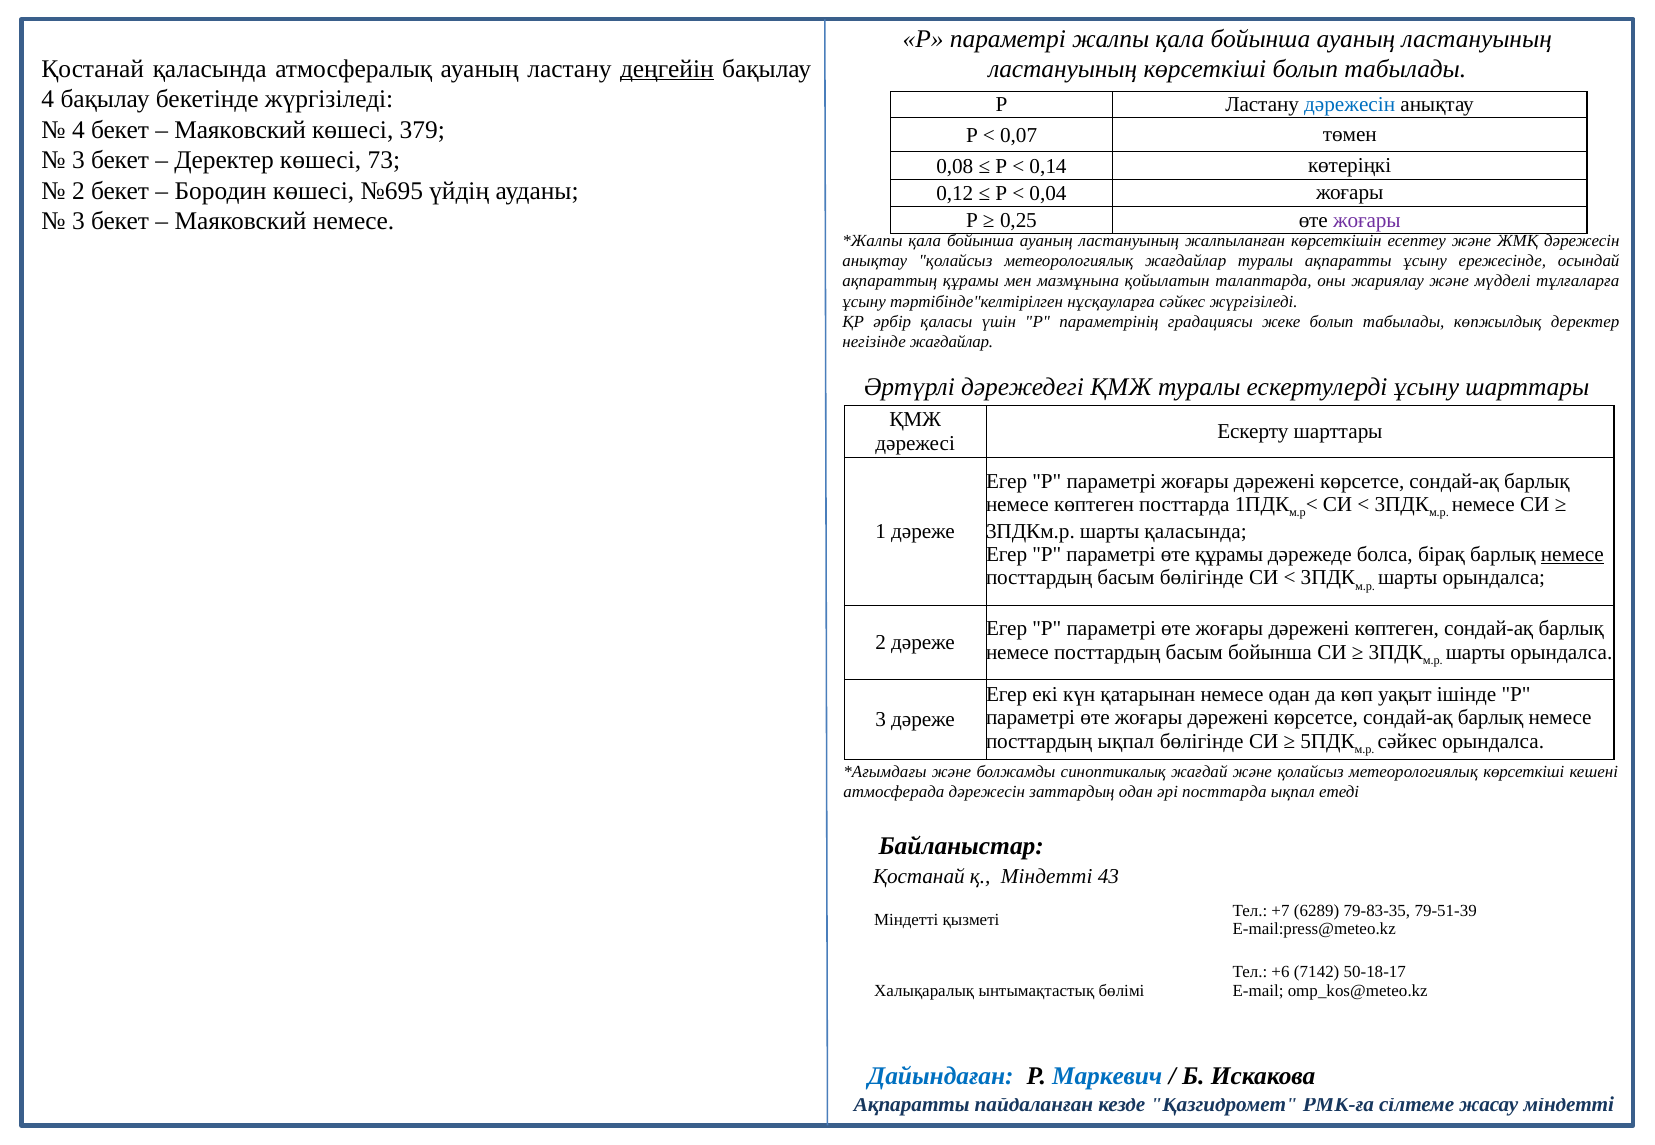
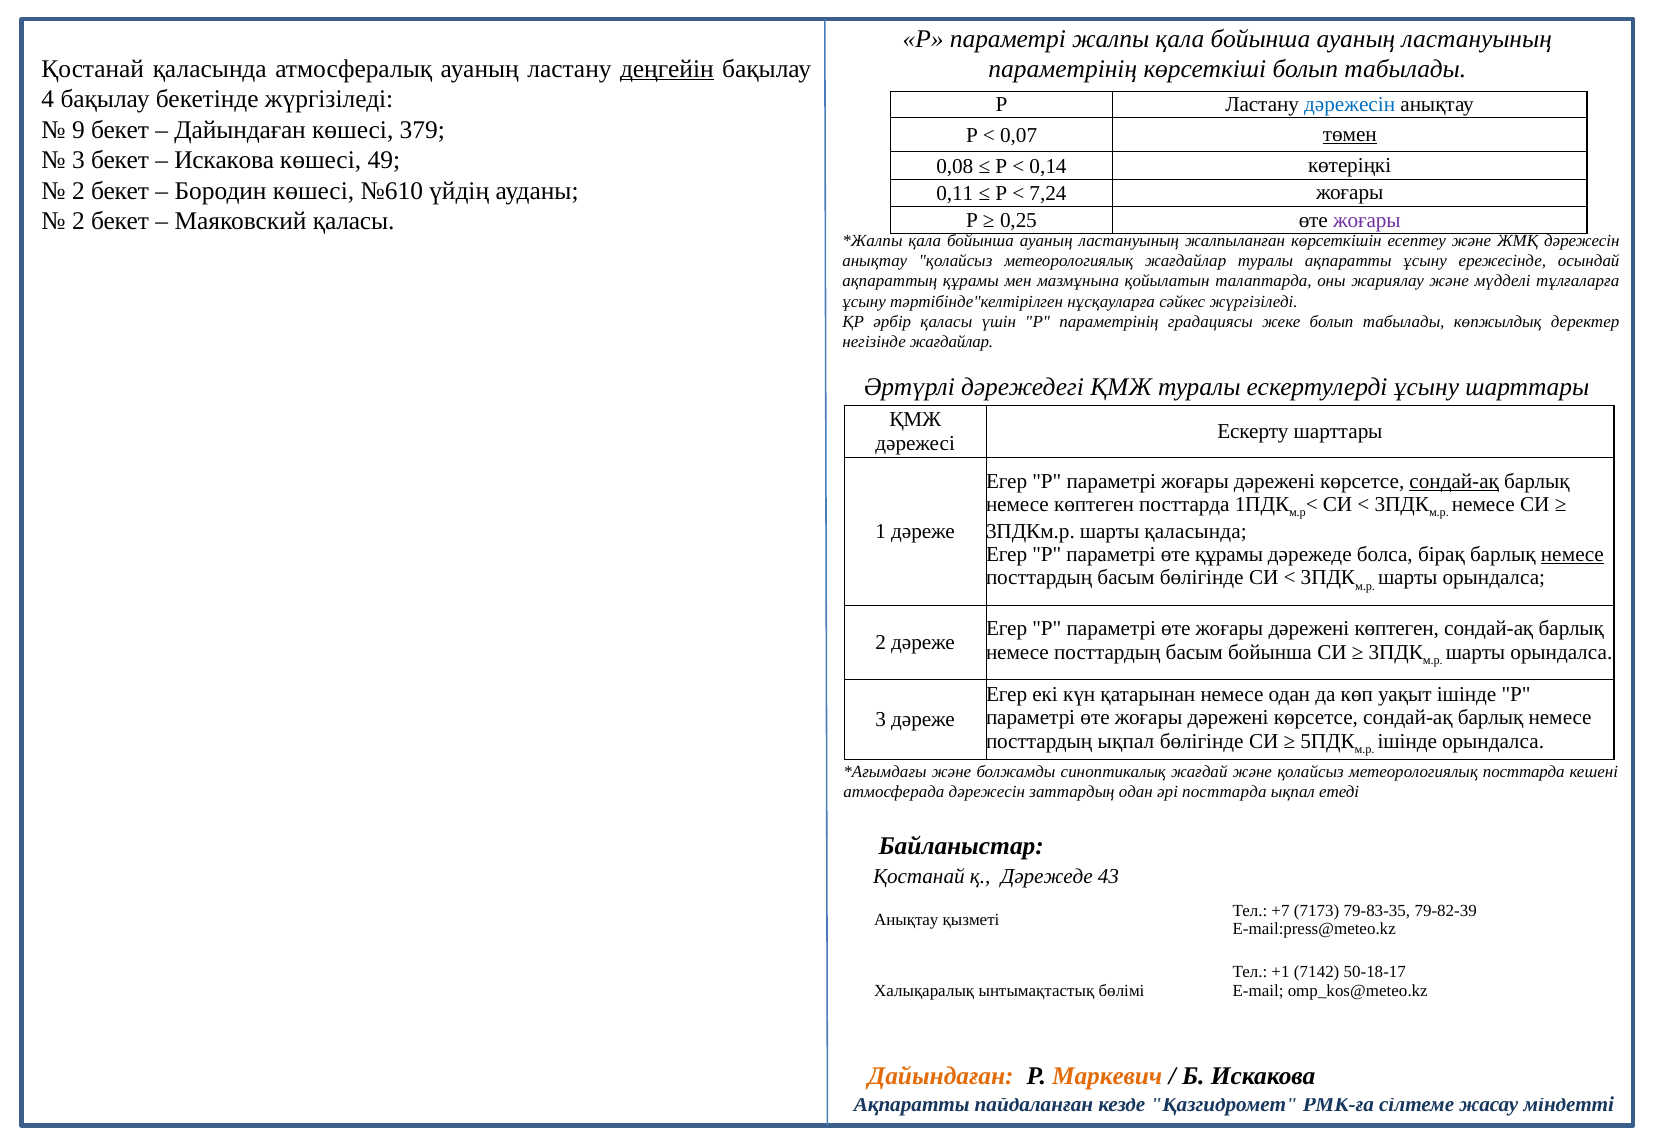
ластануының at (1063, 69): ластануының -> параметрінің
4 at (78, 130): 4 -> 9
Маяковский at (240, 130): Маяковский -> Дайындаған
төмен underline: none -> present
Деректер at (224, 160): Деректер -> Искакова
73: 73 -> 49
№695: №695 -> №610
0,12: 0,12 -> 0,11
0,04: 0,04 -> 7,24
3 at (78, 222): 3 -> 2
Маяковский немесе: немесе -> қаласы
сондай-ақ at (1454, 481) underline: none -> present
сәйкес at (1407, 742): сәйкес -> ішінде
метеорологиялық көрсеткіші: көрсеткіші -> посттарда
қ Міндетті: Міндетті -> Дәрежеде
6289: 6289 -> 7173
79-51-39: 79-51-39 -> 79-82-39
Міндетті at (906, 921): Міндетті -> Анықтау
+6: +6 -> +1
Дайындаған at (941, 1077) colour: blue -> orange
Маркевич colour: blue -> orange
